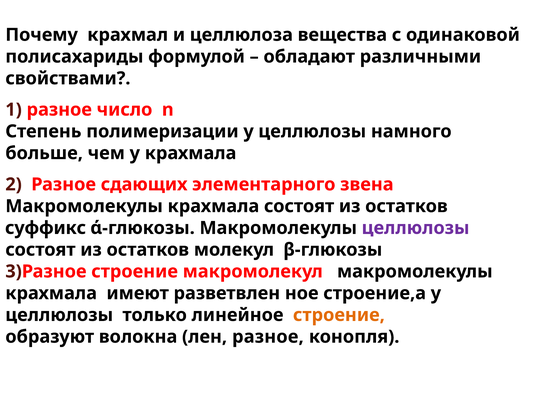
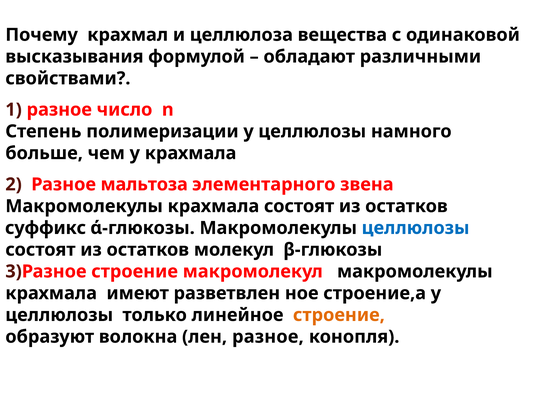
полисахариды: полисахариды -> высказывания
сдающих: сдающих -> мальтоза
целлюлозы at (416, 228) colour: purple -> blue
